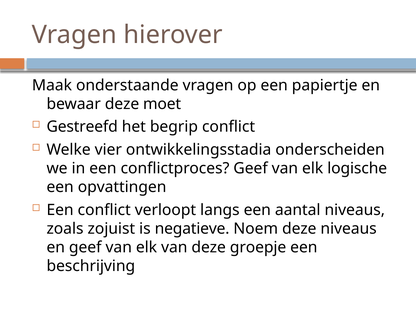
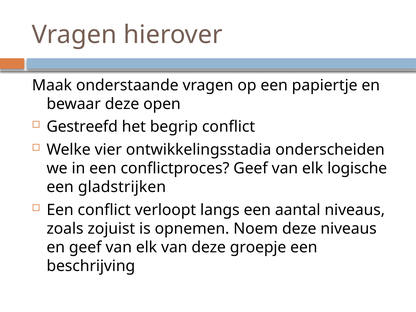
moet: moet -> open
opvattingen: opvattingen -> gladstrijken
negatieve: negatieve -> opnemen
